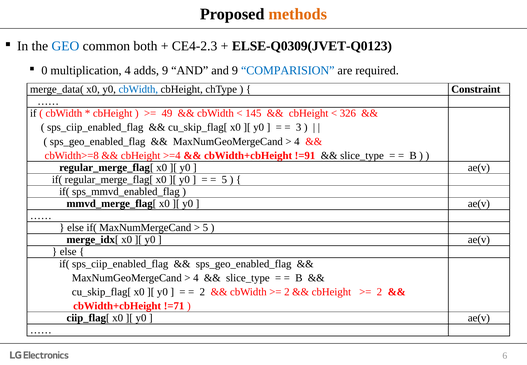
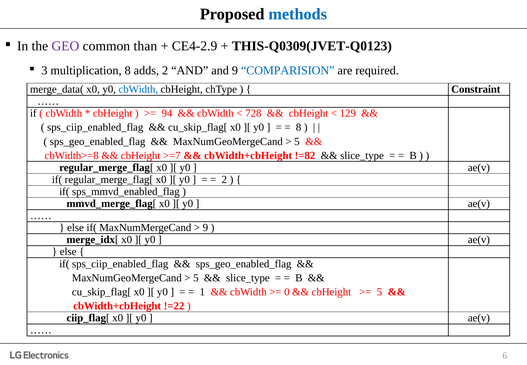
methods colour: orange -> blue
GEO colour: blue -> purple
both: both -> than
CE4-2.3: CE4-2.3 -> CE4-2.9
ELSE-Q0309(JVET-Q0123: ELSE-Q0309(JVET-Q0123 -> THIS-Q0309(JVET-Q0123
0: 0 -> 3
multiplication 4: 4 -> 8
adds 9: 9 -> 2
49: 49 -> 94
145: 145 -> 728
326: 326 -> 129
3 at (299, 127): 3 -> 8
4 at (297, 141): 4 -> 5
>=4: >=4 -> >=7
!=91: !=91 -> !=82
5 at (224, 179): 5 -> 2
5 at (205, 228): 5 -> 9
4 at (196, 278): 4 -> 5
2 at (202, 292): 2 -> 1
2 at (287, 292): 2 -> 0
2 at (379, 292): 2 -> 5
!=71: !=71 -> !=22
